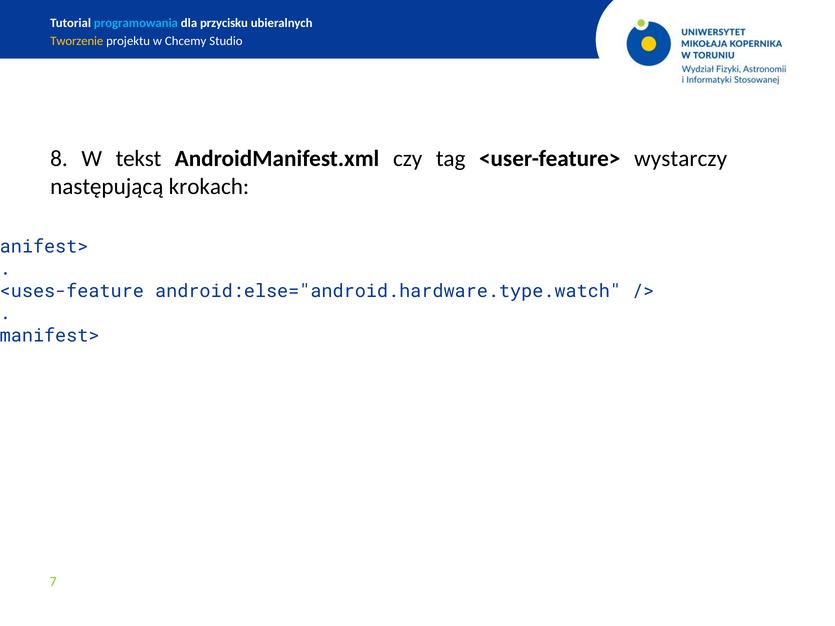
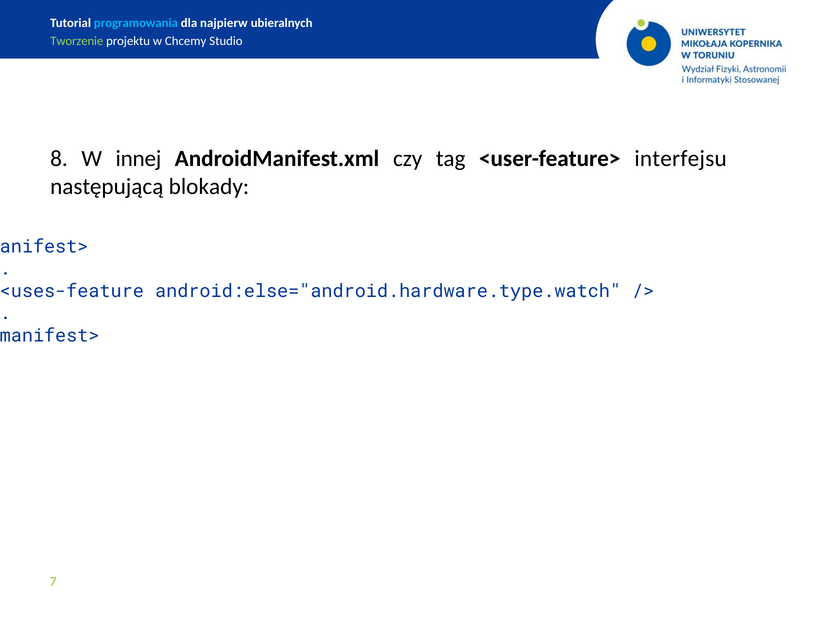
przycisku: przycisku -> najpierw
Tworzenie colour: yellow -> light green
tekst: tekst -> innej
wystarczy: wystarczy -> interfejsu
krokach: krokach -> blokady
